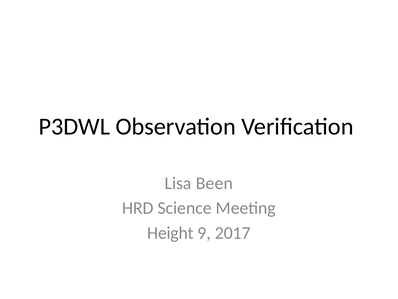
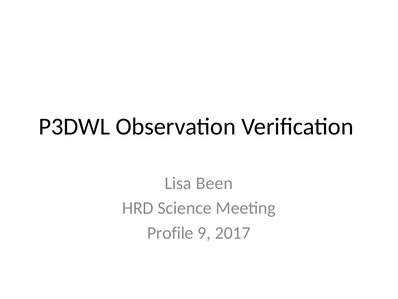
Height: Height -> Profile
